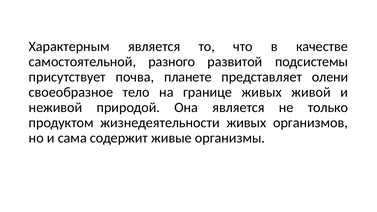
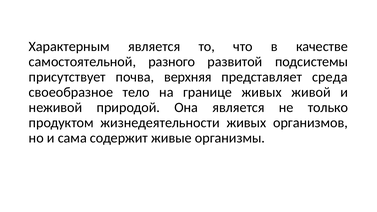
планете: планете -> верхняя
олени: олени -> среда
